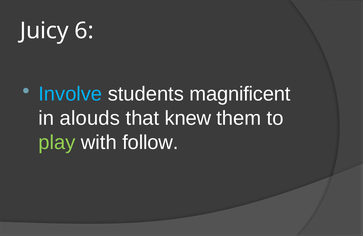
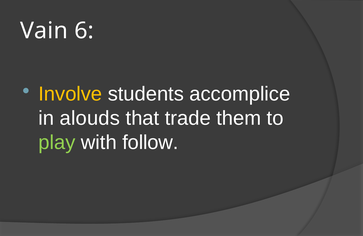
Juicy: Juicy -> Vain
Involve colour: light blue -> yellow
magnificent: magnificent -> accomplice
knew: knew -> trade
